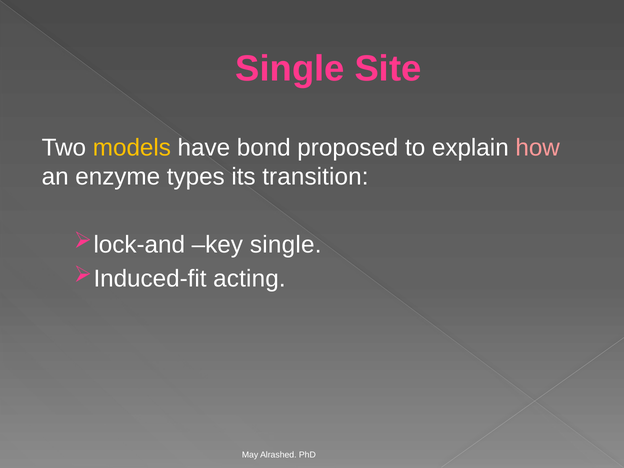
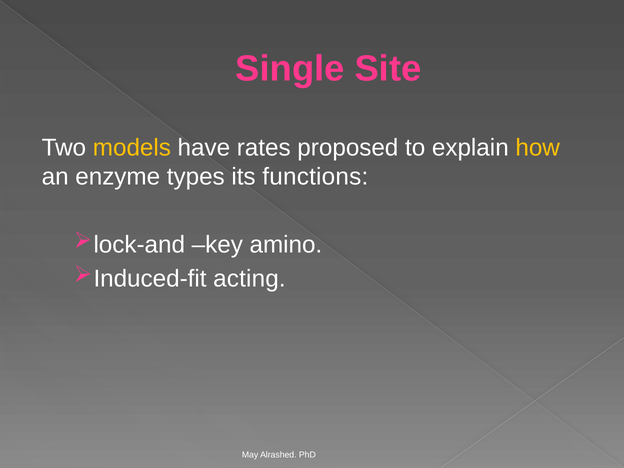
bond: bond -> rates
how colour: pink -> yellow
transition: transition -> functions
key single: single -> amino
